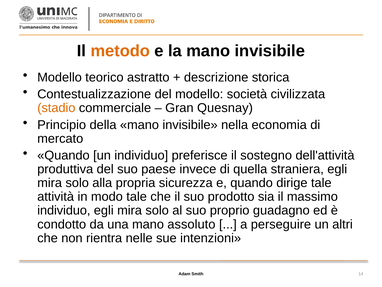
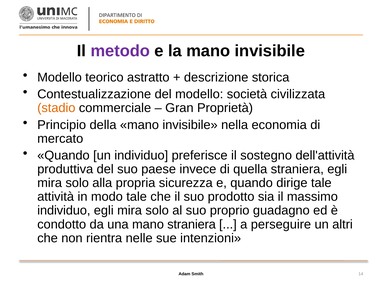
metodo colour: orange -> purple
Quesnay: Quesnay -> Proprietà
mano assoluto: assoluto -> straniera
